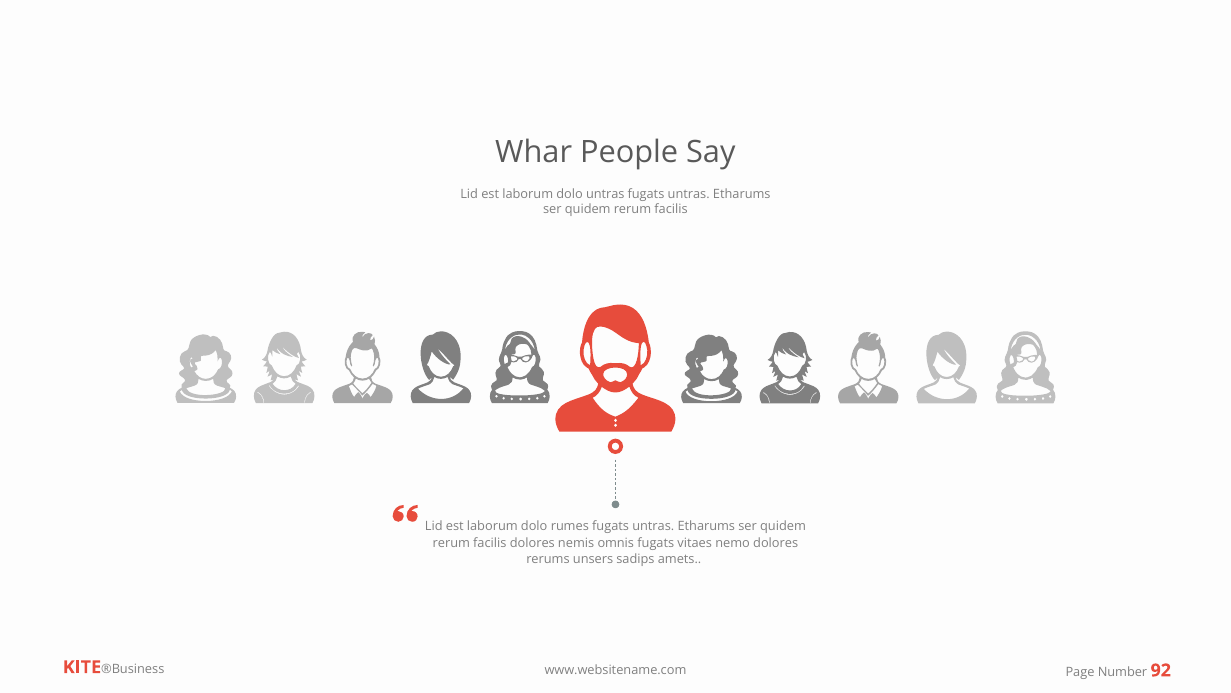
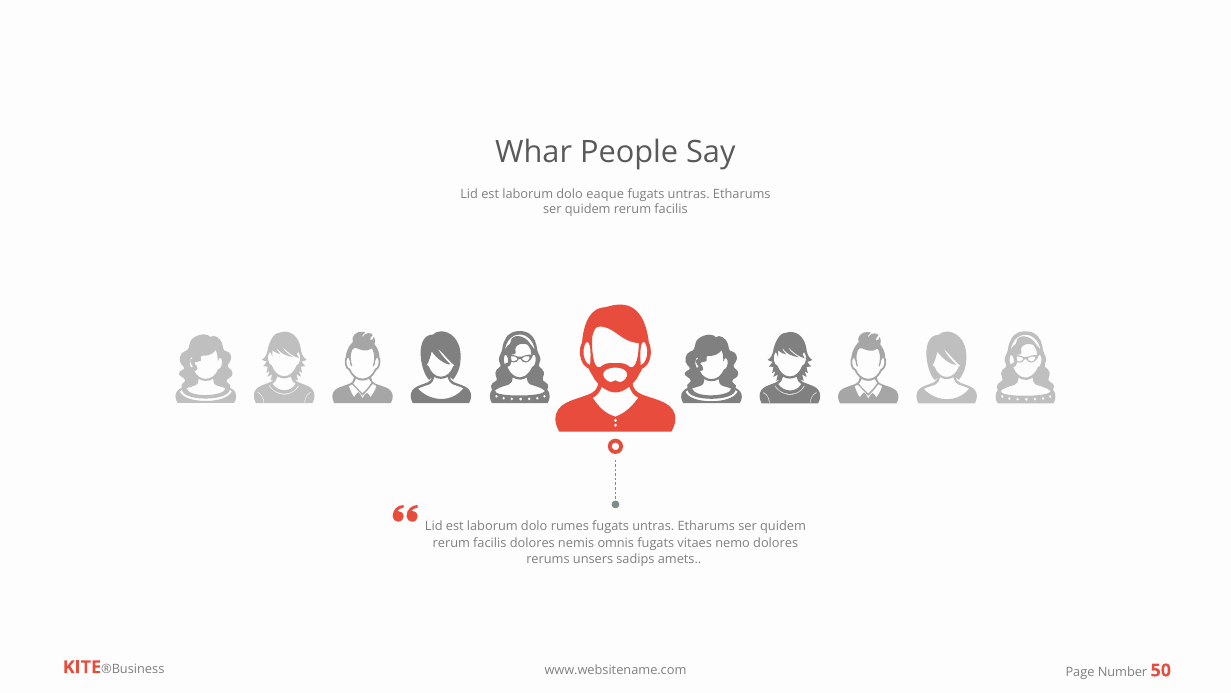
dolo untras: untras -> eaque
92: 92 -> 50
